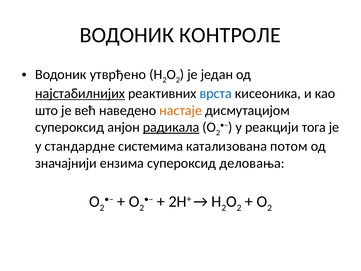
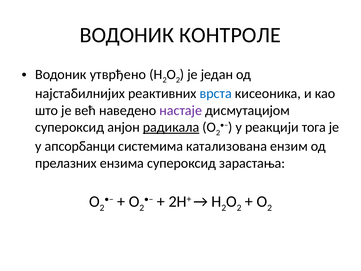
најстабилнијих underline: present -> none
настаје colour: orange -> purple
стандардне: стандардне -> апсорбанци
потом: потом -> ензим
значајнији: значајнији -> прелазних
деловања: деловања -> зарастања
